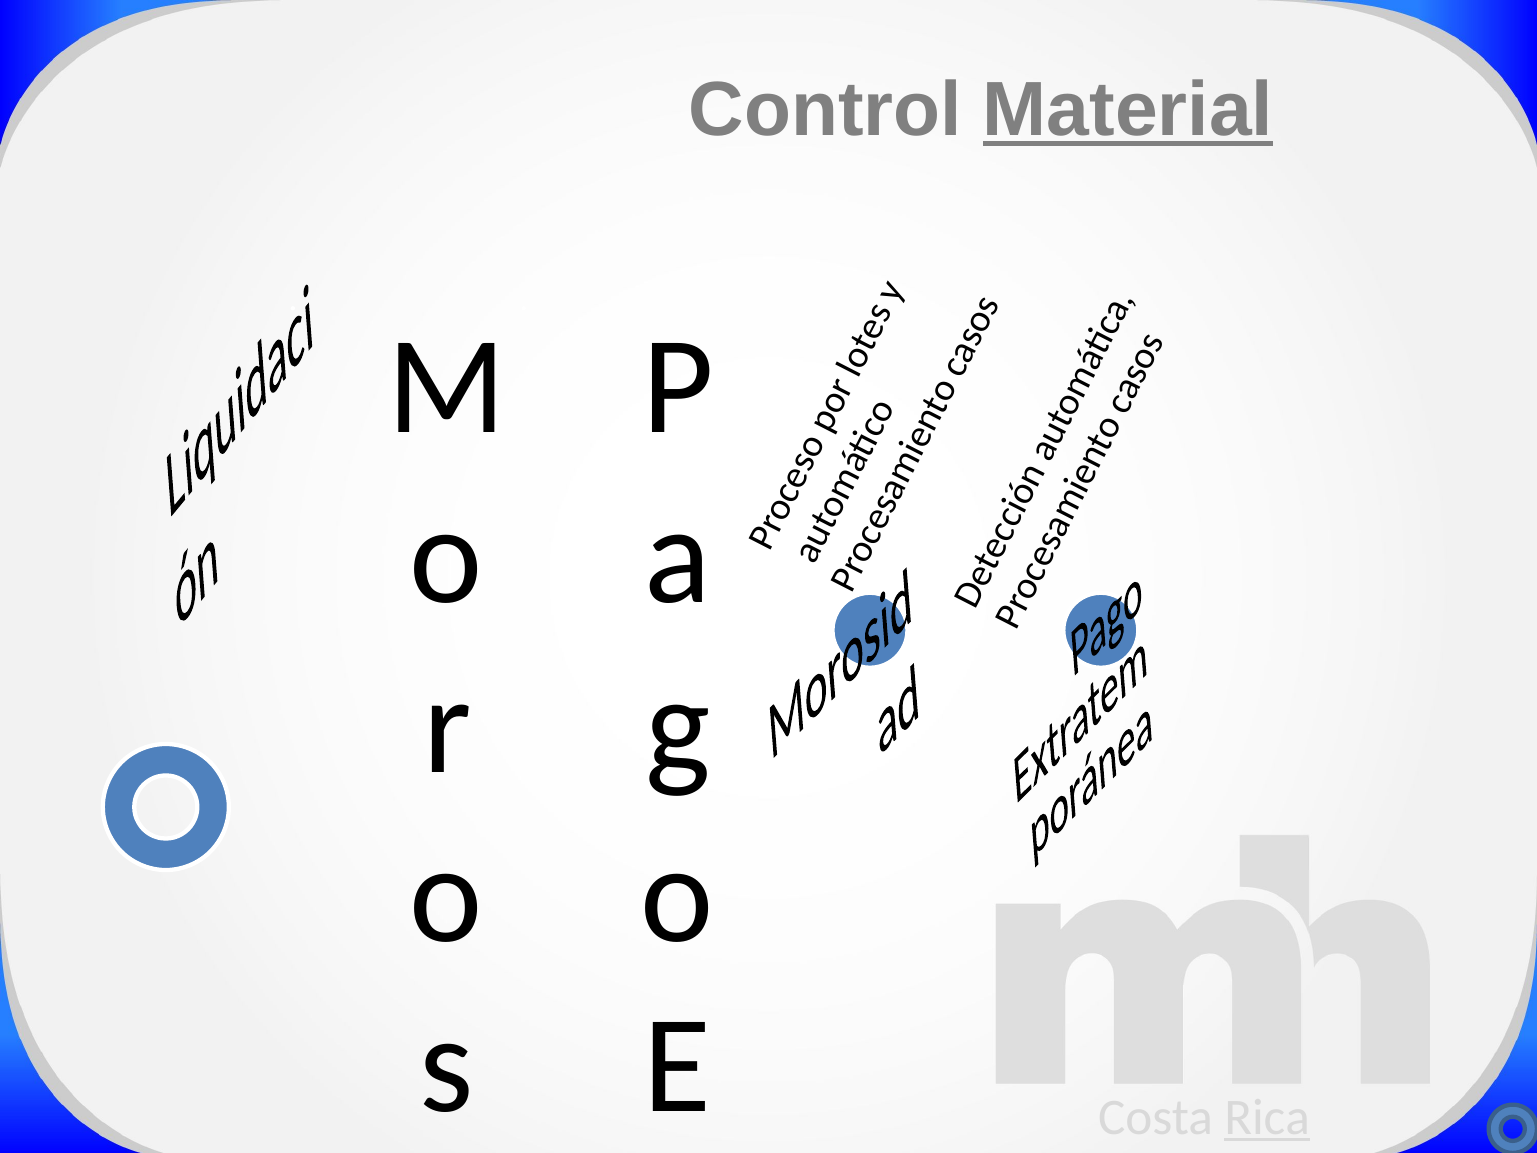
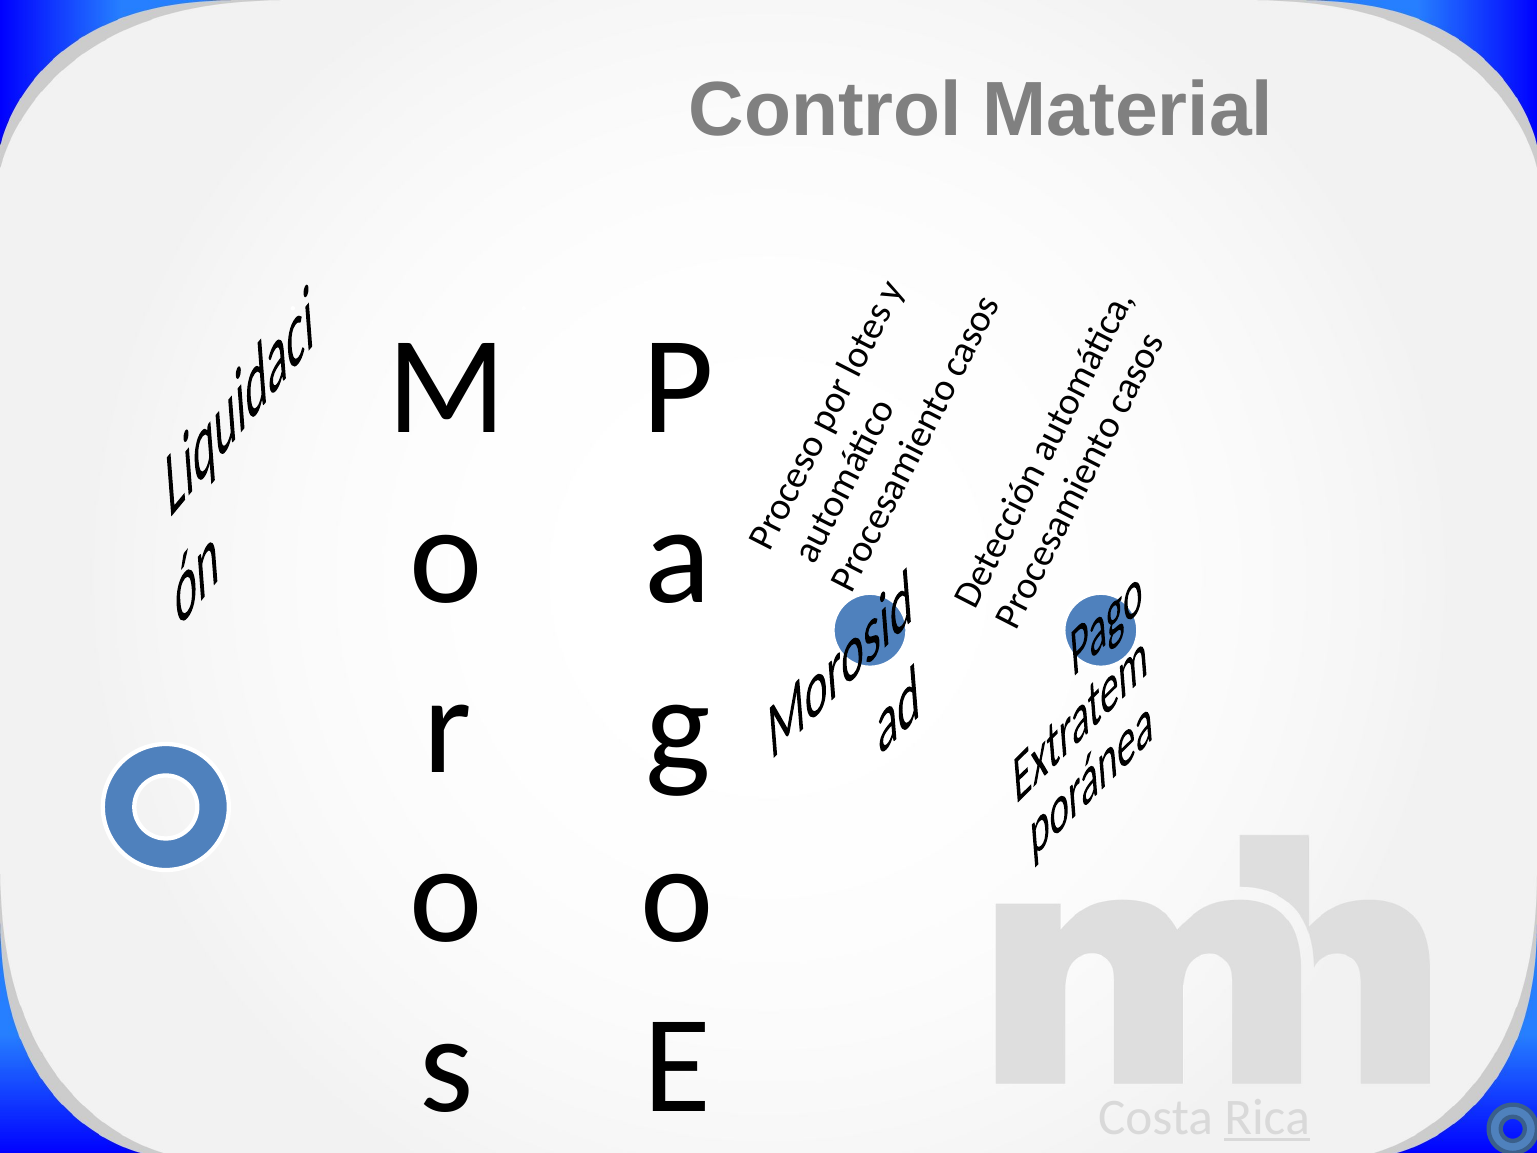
Material underline: present -> none
